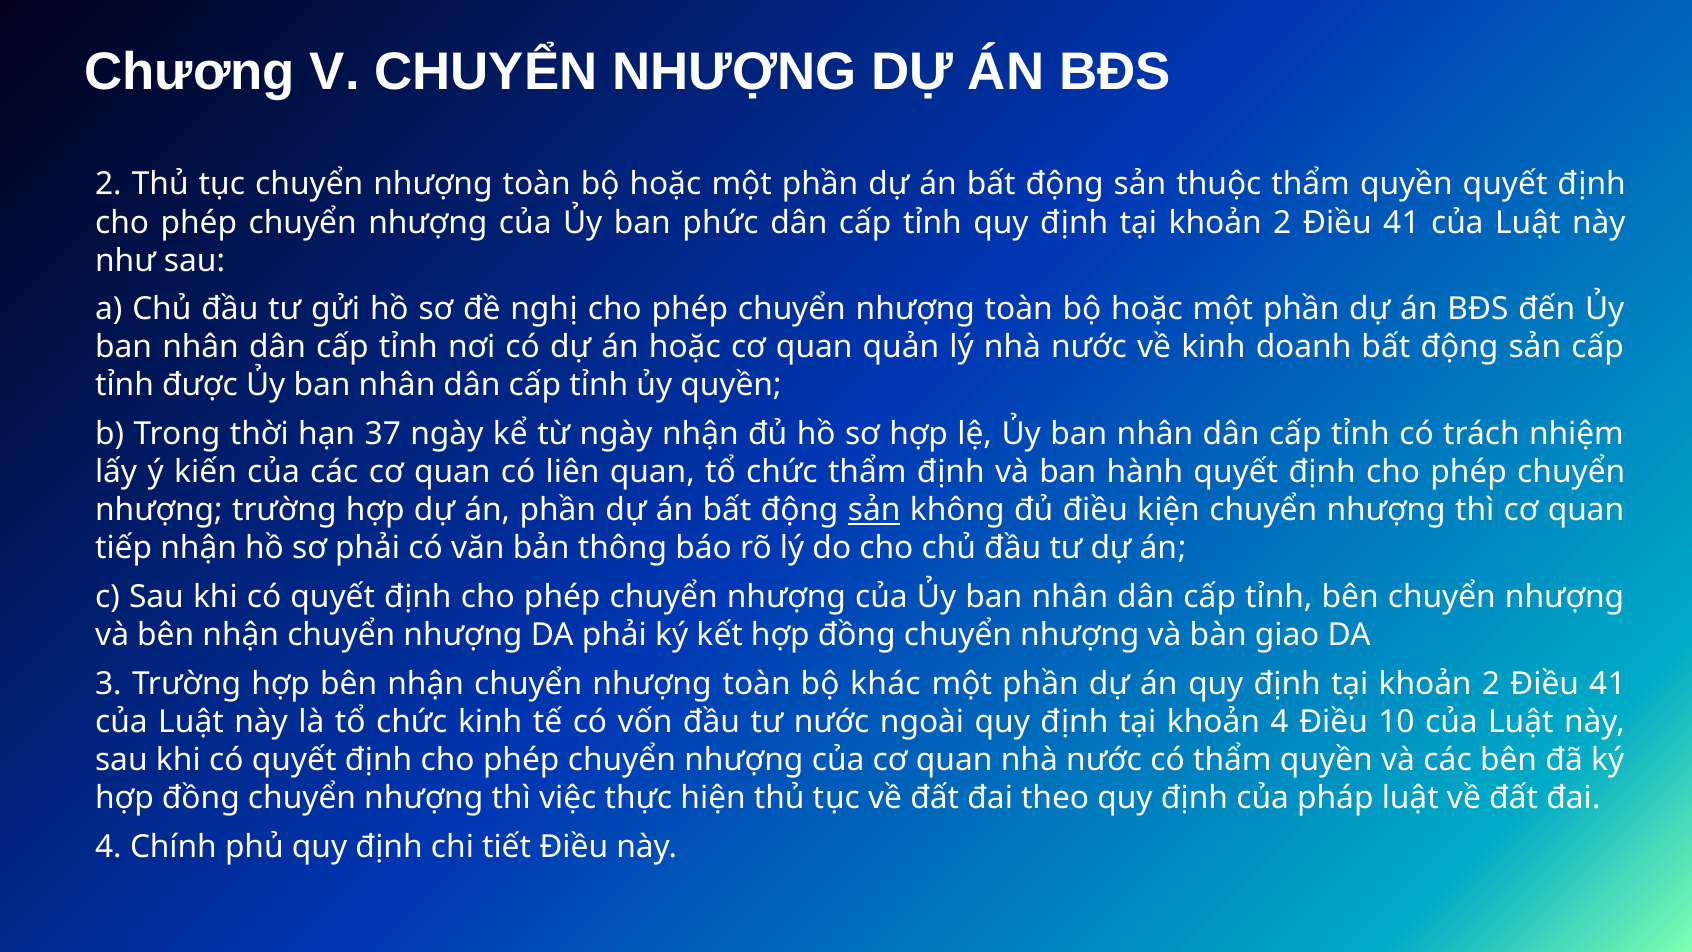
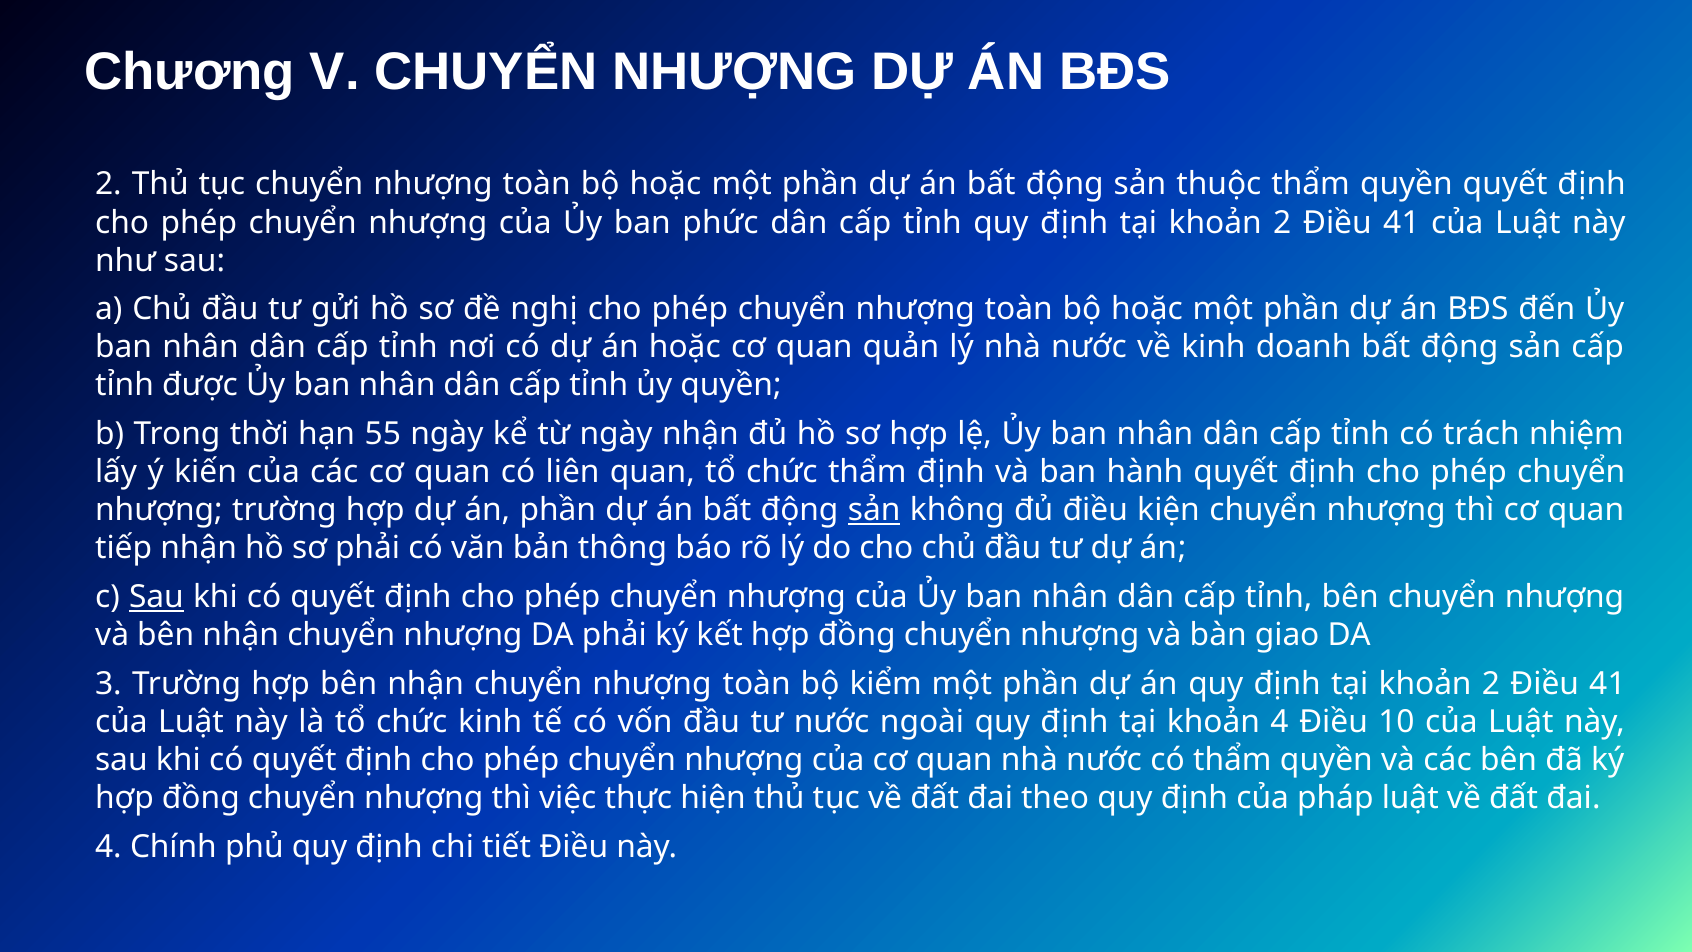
37: 37 -> 55
Sau at (156, 597) underline: none -> present
khác: khác -> kiểm
